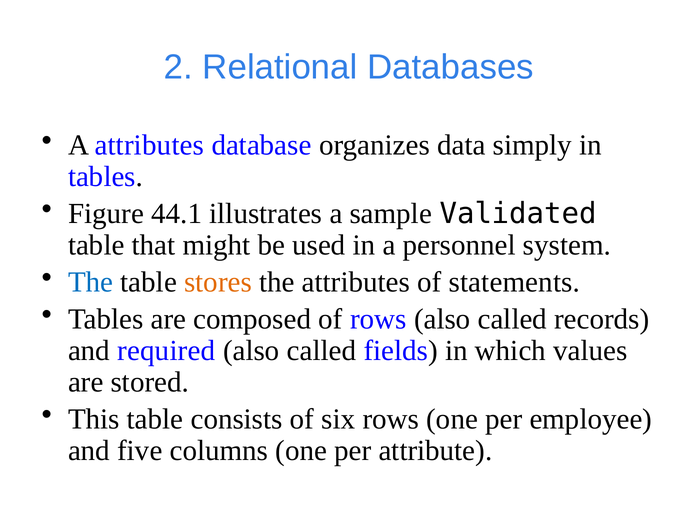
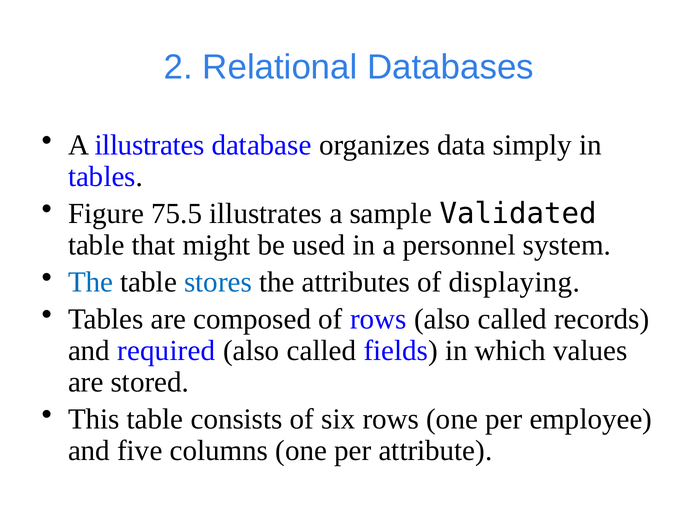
A attributes: attributes -> illustrates
44.1: 44.1 -> 75.5
stores colour: orange -> blue
statements: statements -> displaying
